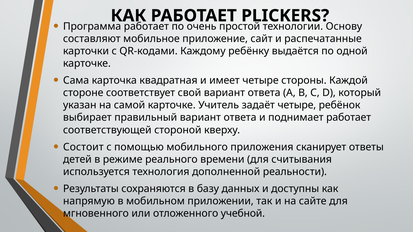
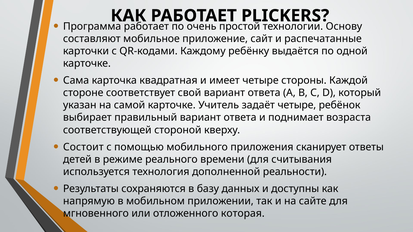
поднимает работает: работает -> возраста
учебной: учебной -> которая
